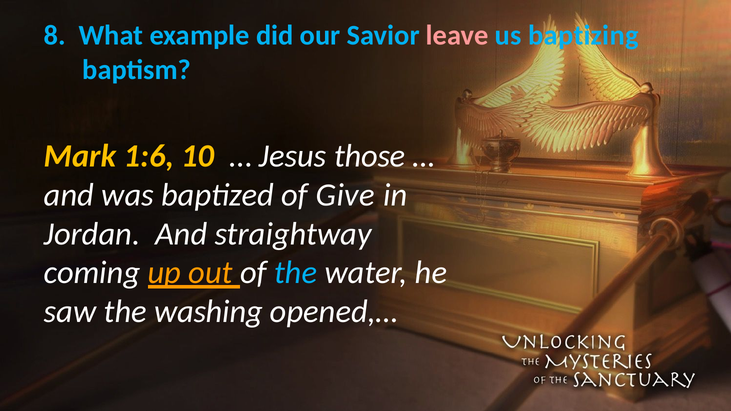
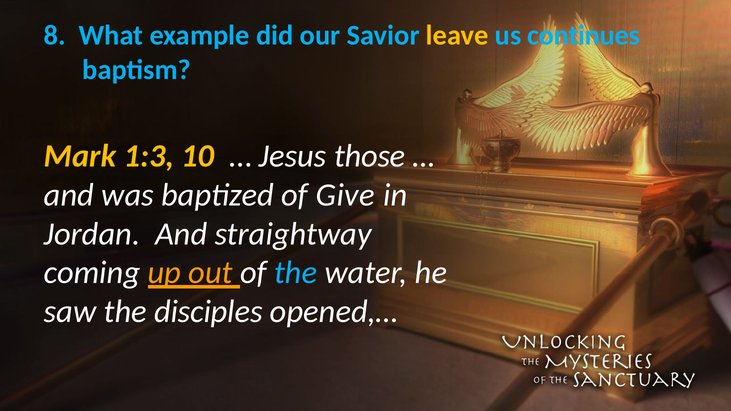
leave colour: pink -> yellow
baptizing: baptizing -> continues
1:6: 1:6 -> 1:3
washing: washing -> disciples
